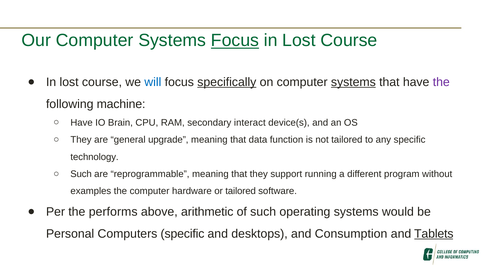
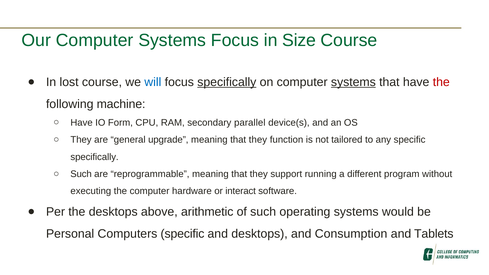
Focus at (235, 41) underline: present -> none
Lost at (299, 41): Lost -> Size
the at (441, 82) colour: purple -> red
Brain: Brain -> Form
interact: interact -> parallel
data at (258, 140): data -> they
technology at (95, 157): technology -> specifically
examples: examples -> executing
or tailored: tailored -> interact
the performs: performs -> desktops
Tablets underline: present -> none
